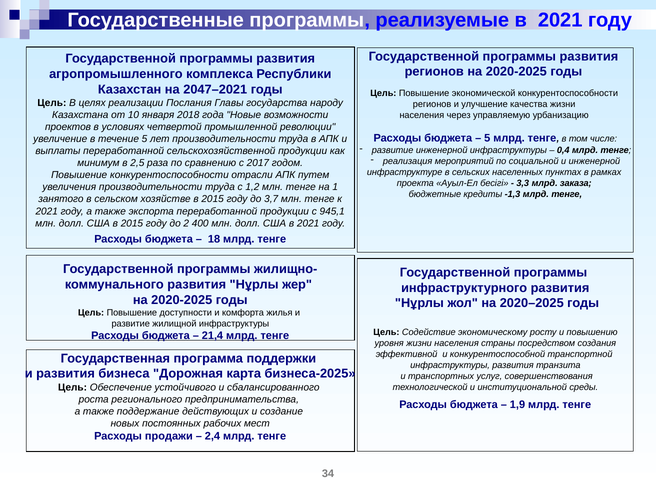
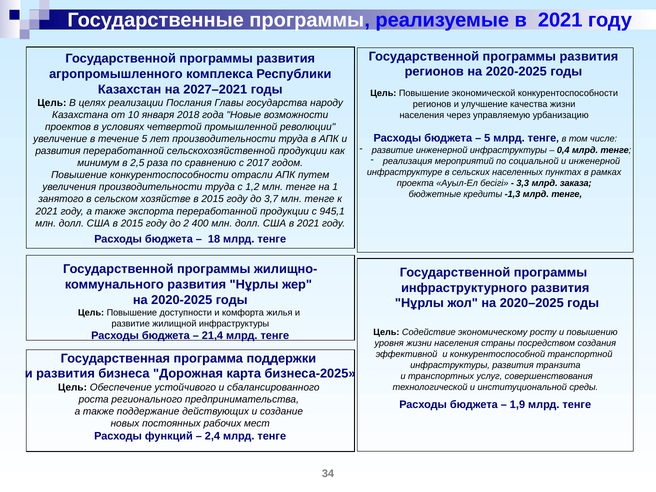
2047–2021: 2047–2021 -> 2027–2021
выплаты at (58, 151): выплаты -> развития
продажи: продажи -> функций
